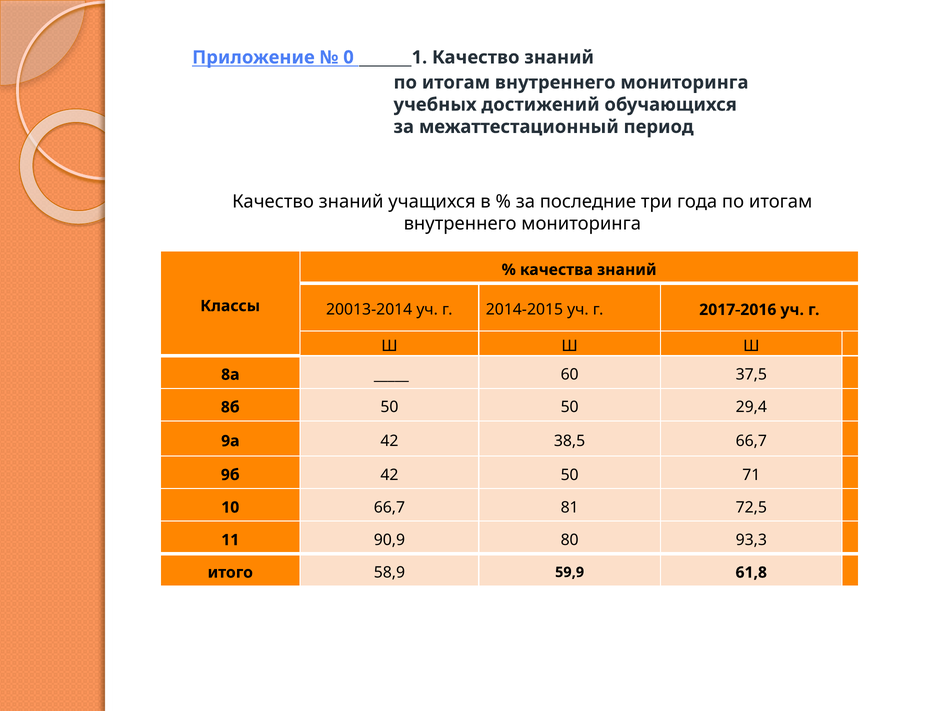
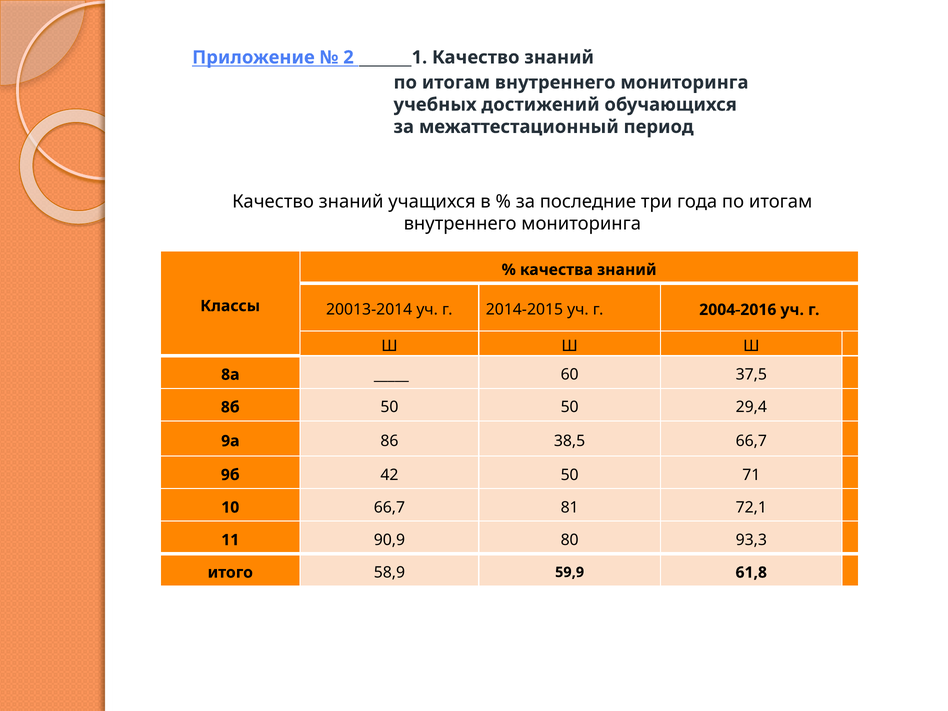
0: 0 -> 2
2017-2016: 2017-2016 -> 2004-2016
9а 42: 42 -> 86
72,5: 72,5 -> 72,1
